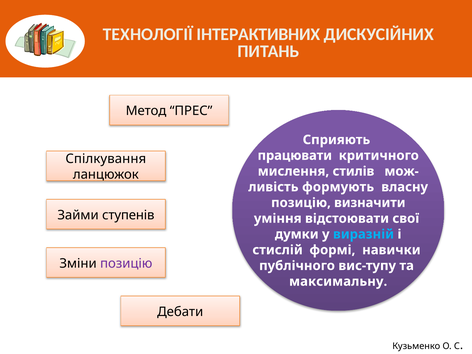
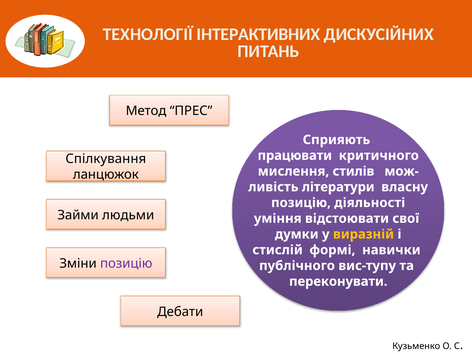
формують: формують -> літератури
визначити: визначити -> діяльності
ступенів: ступенів -> людьми
виразній colour: light blue -> yellow
максимальну: максимальну -> переконувати
